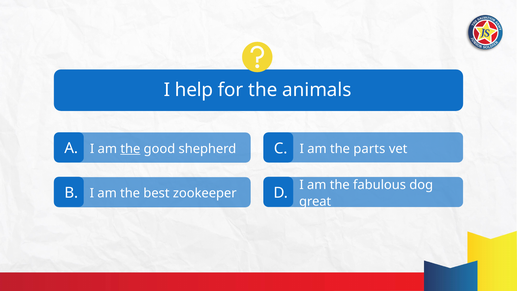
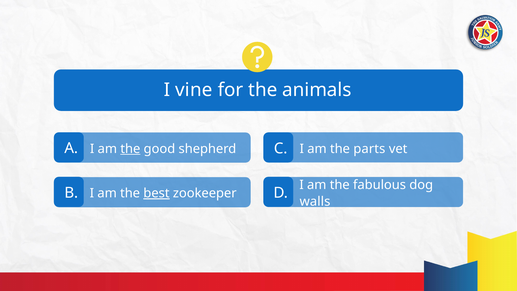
help: help -> vine
best underline: none -> present
great: great -> walls
